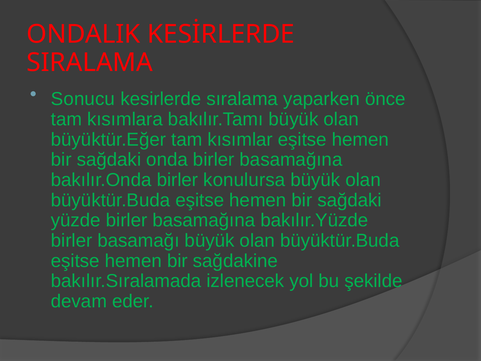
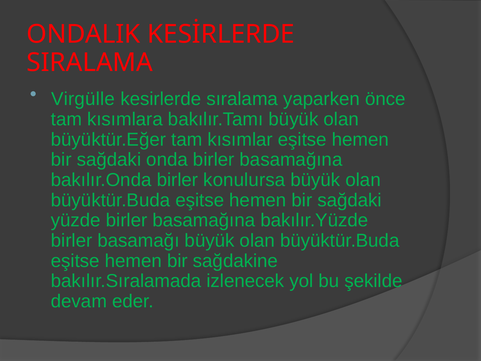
Sonucu: Sonucu -> Virgülle
